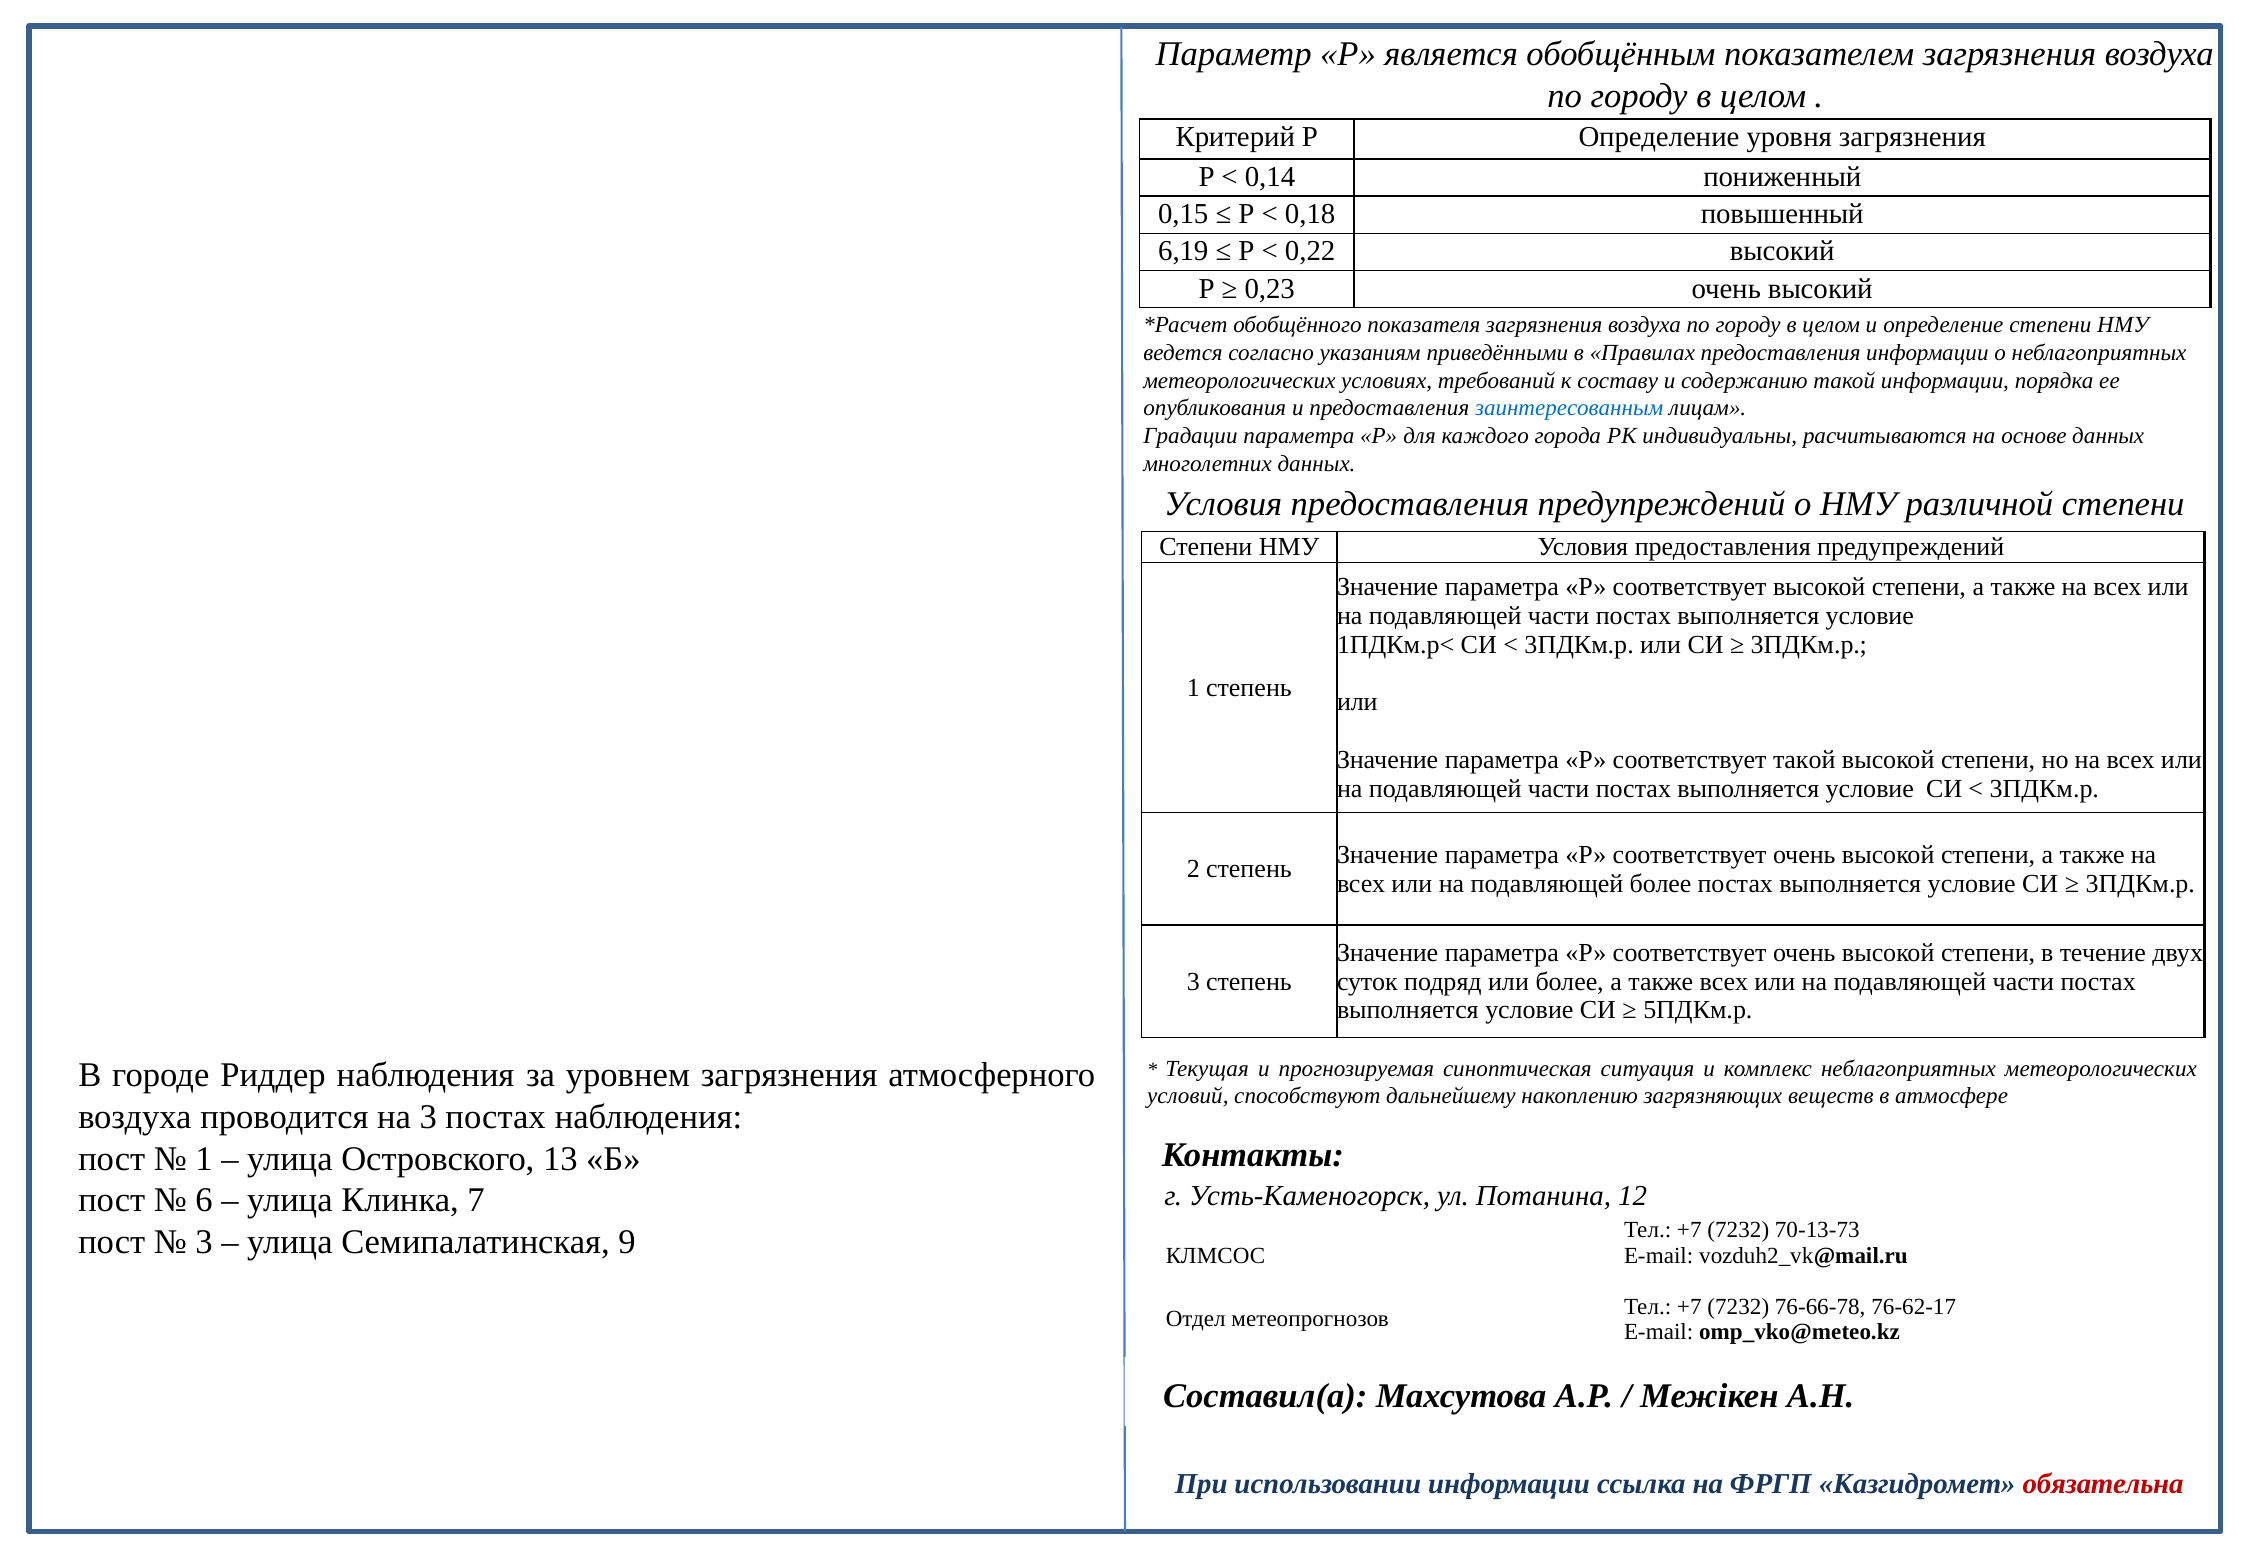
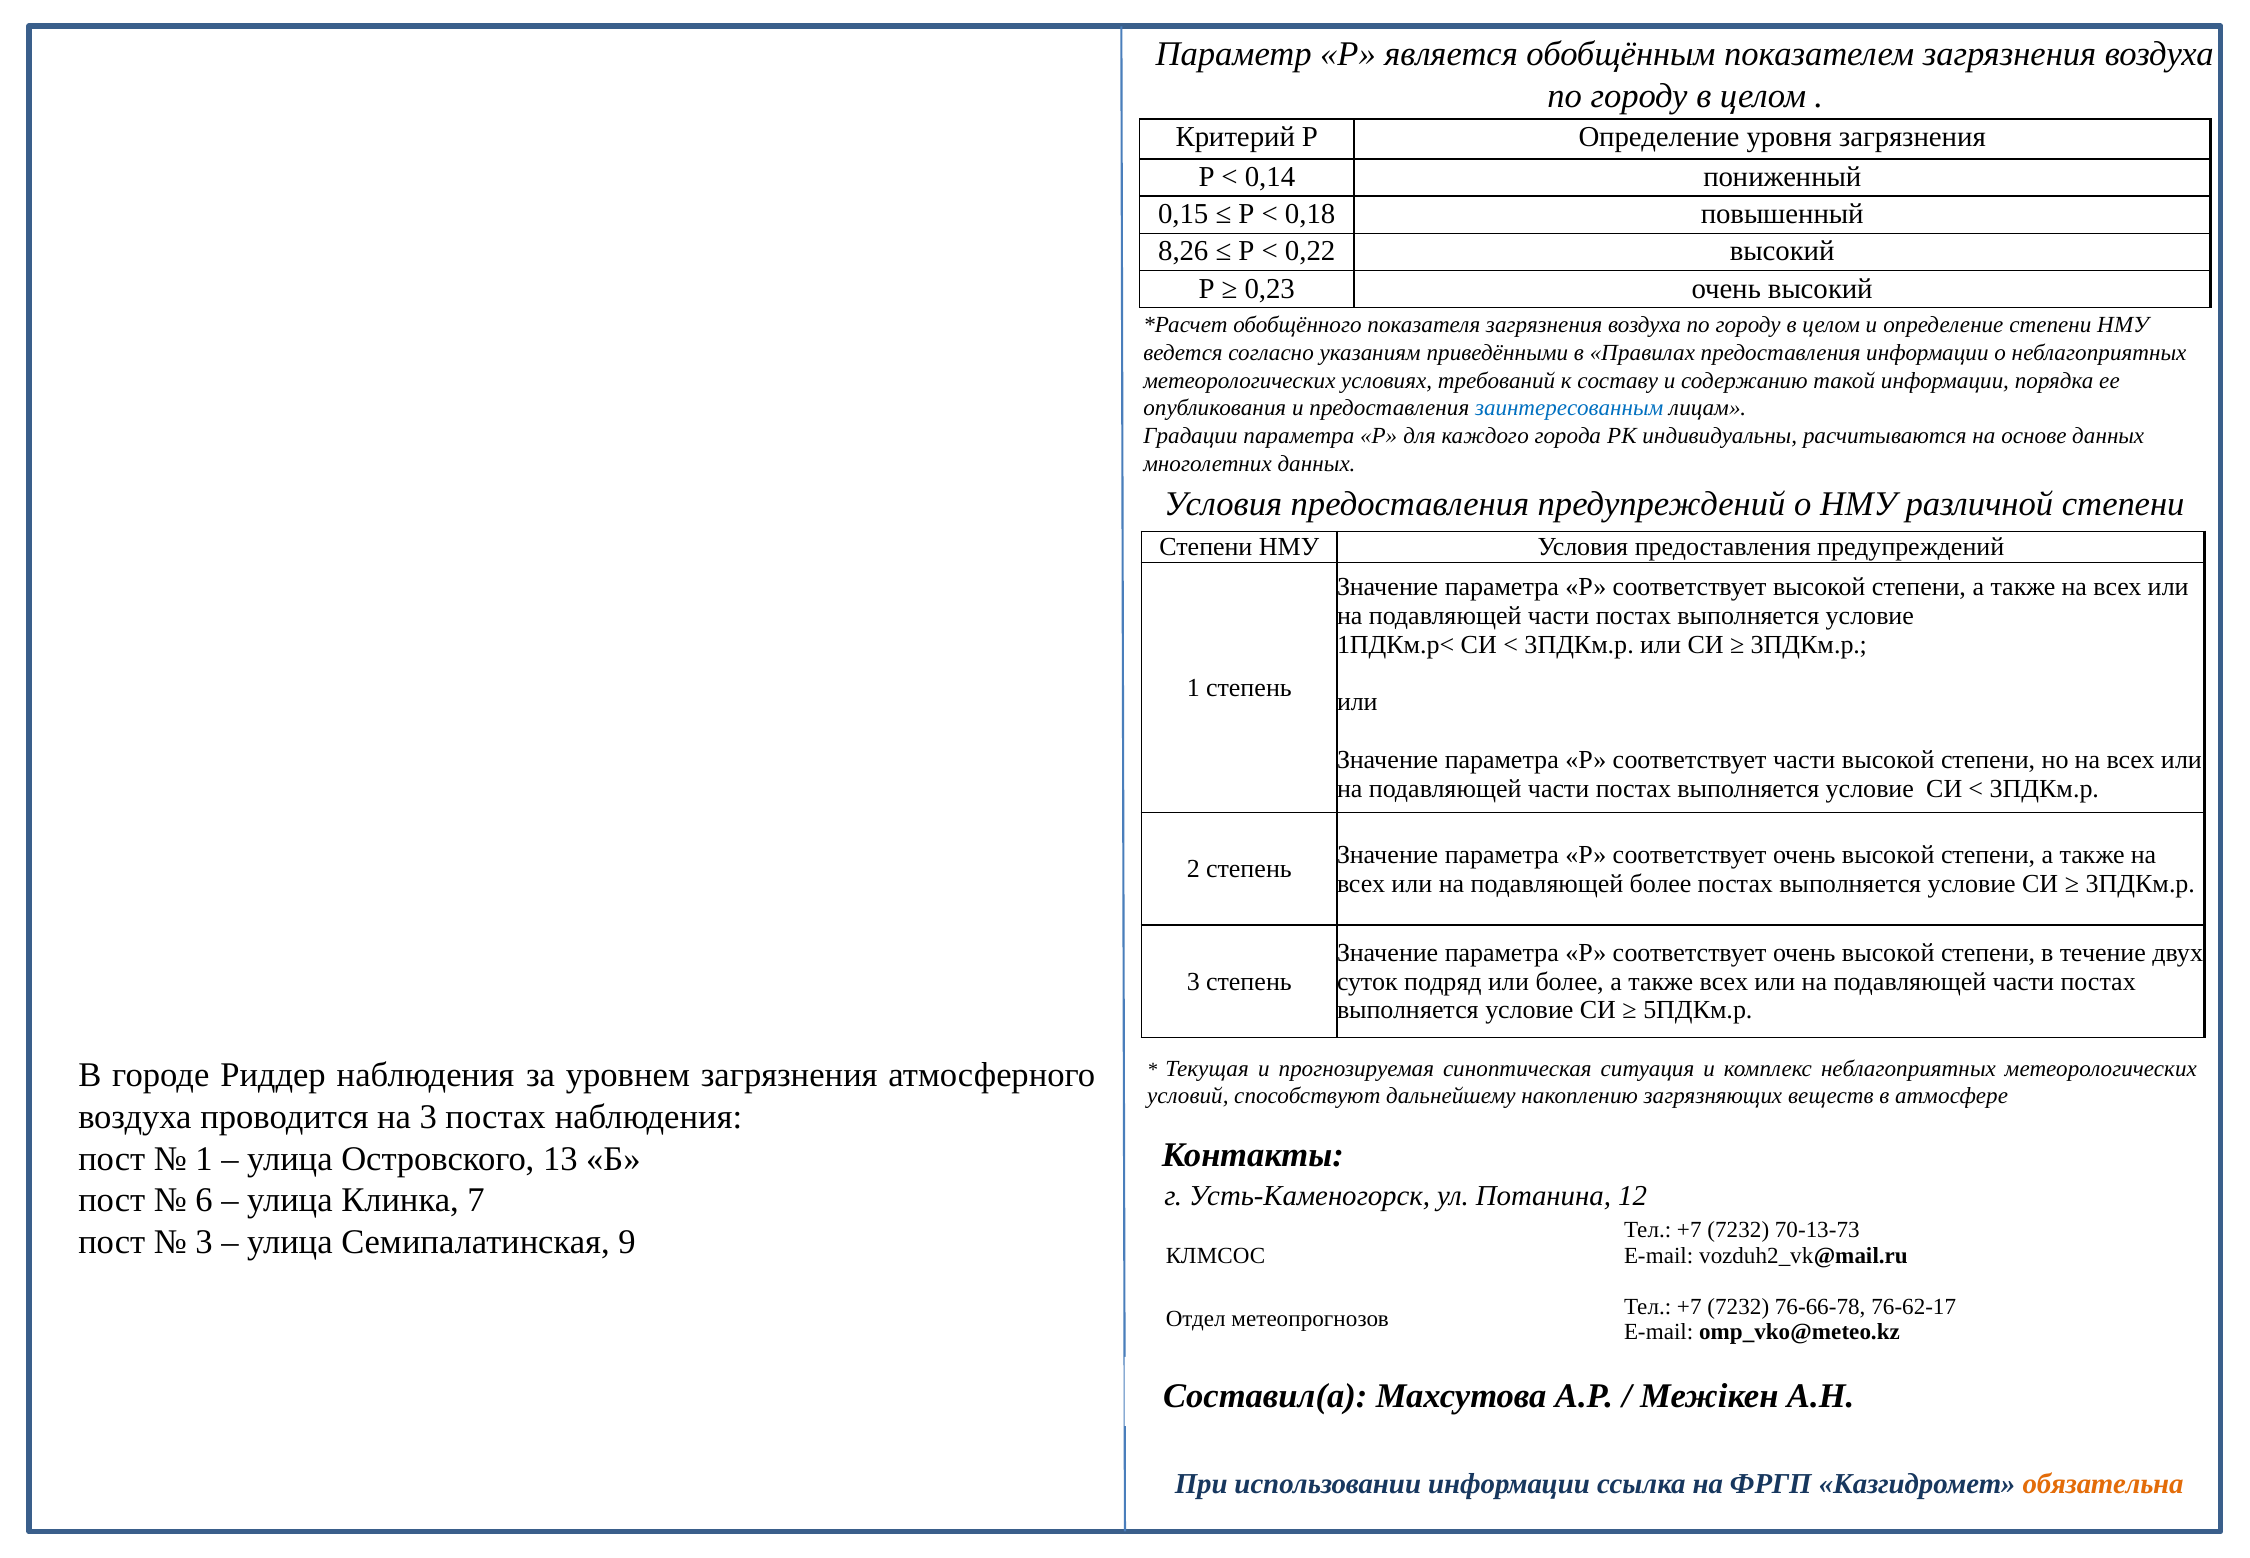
6,19: 6,19 -> 8,26
соответствует такой: такой -> части
обязательна colour: red -> orange
